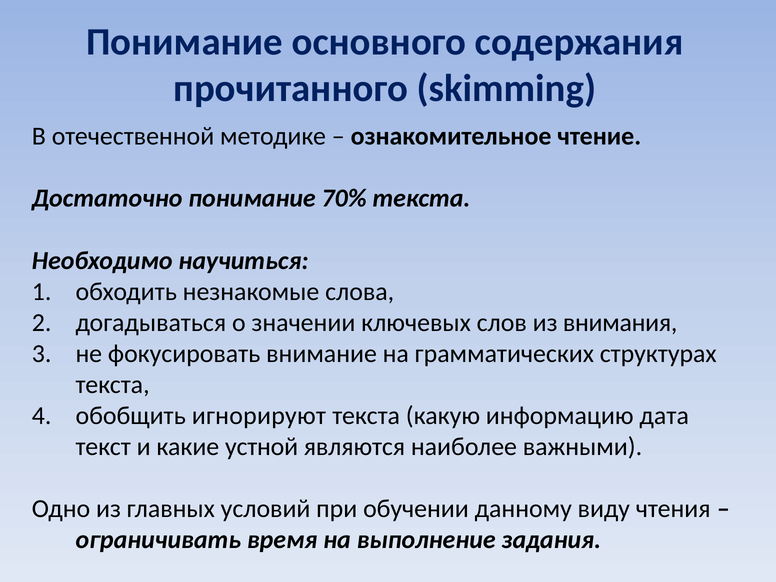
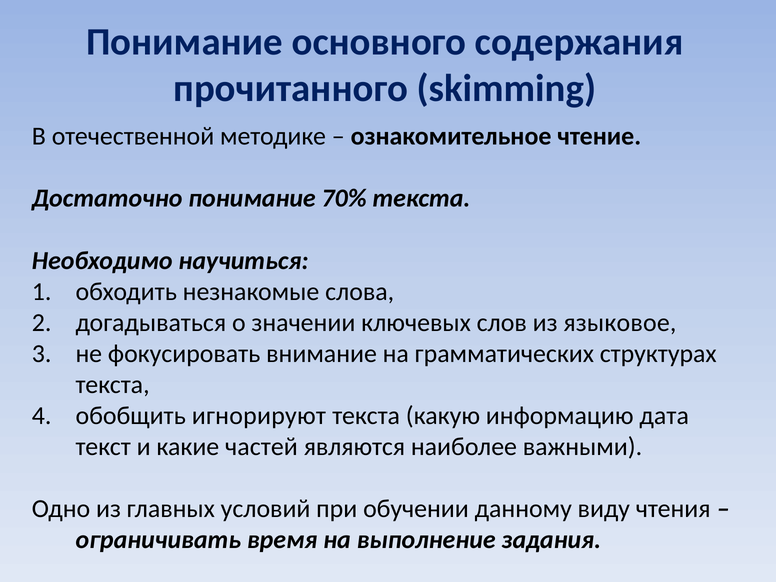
внимания: внимания -> языковое
устной: устной -> частей
